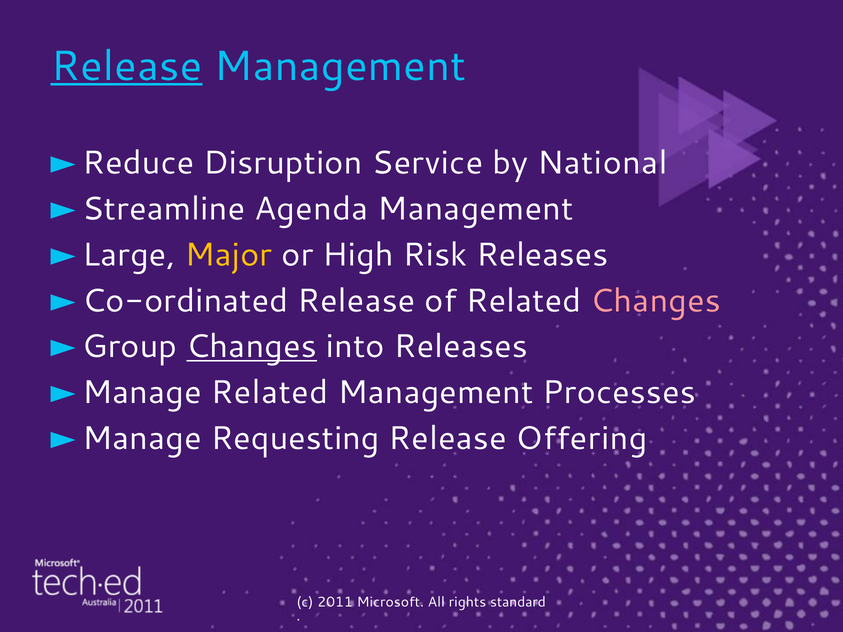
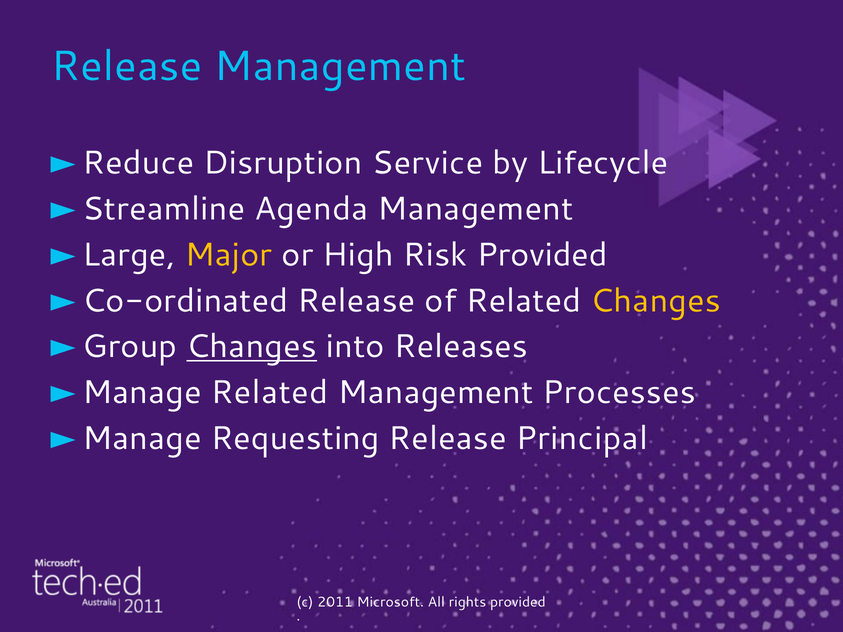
Release at (127, 66) underline: present -> none
National: National -> Lifecycle
Risk Releases: Releases -> Provided
Changes at (656, 301) colour: pink -> yellow
Offering: Offering -> Principal
rights standard: standard -> provided
